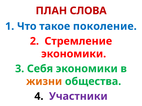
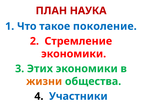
СЛОВА: СЛОВА -> НАУКА
Себя: Себя -> Этих
Участники colour: purple -> blue
